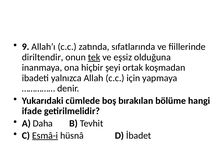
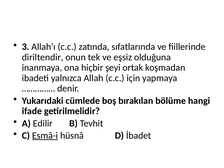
9: 9 -> 3
tek underline: present -> none
Daha: Daha -> Edilir
